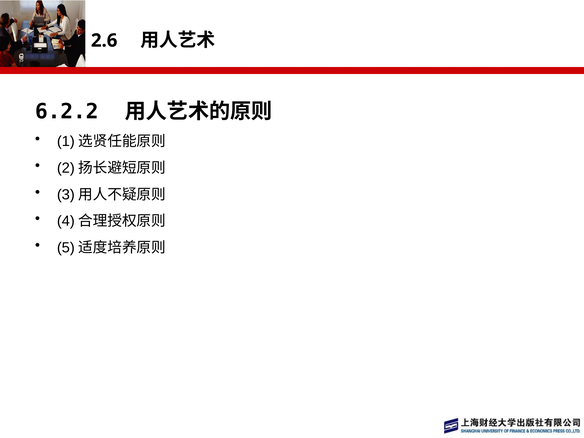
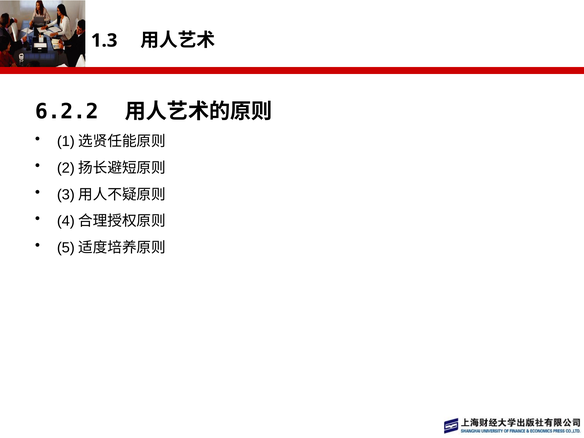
2.6: 2.6 -> 1.3
